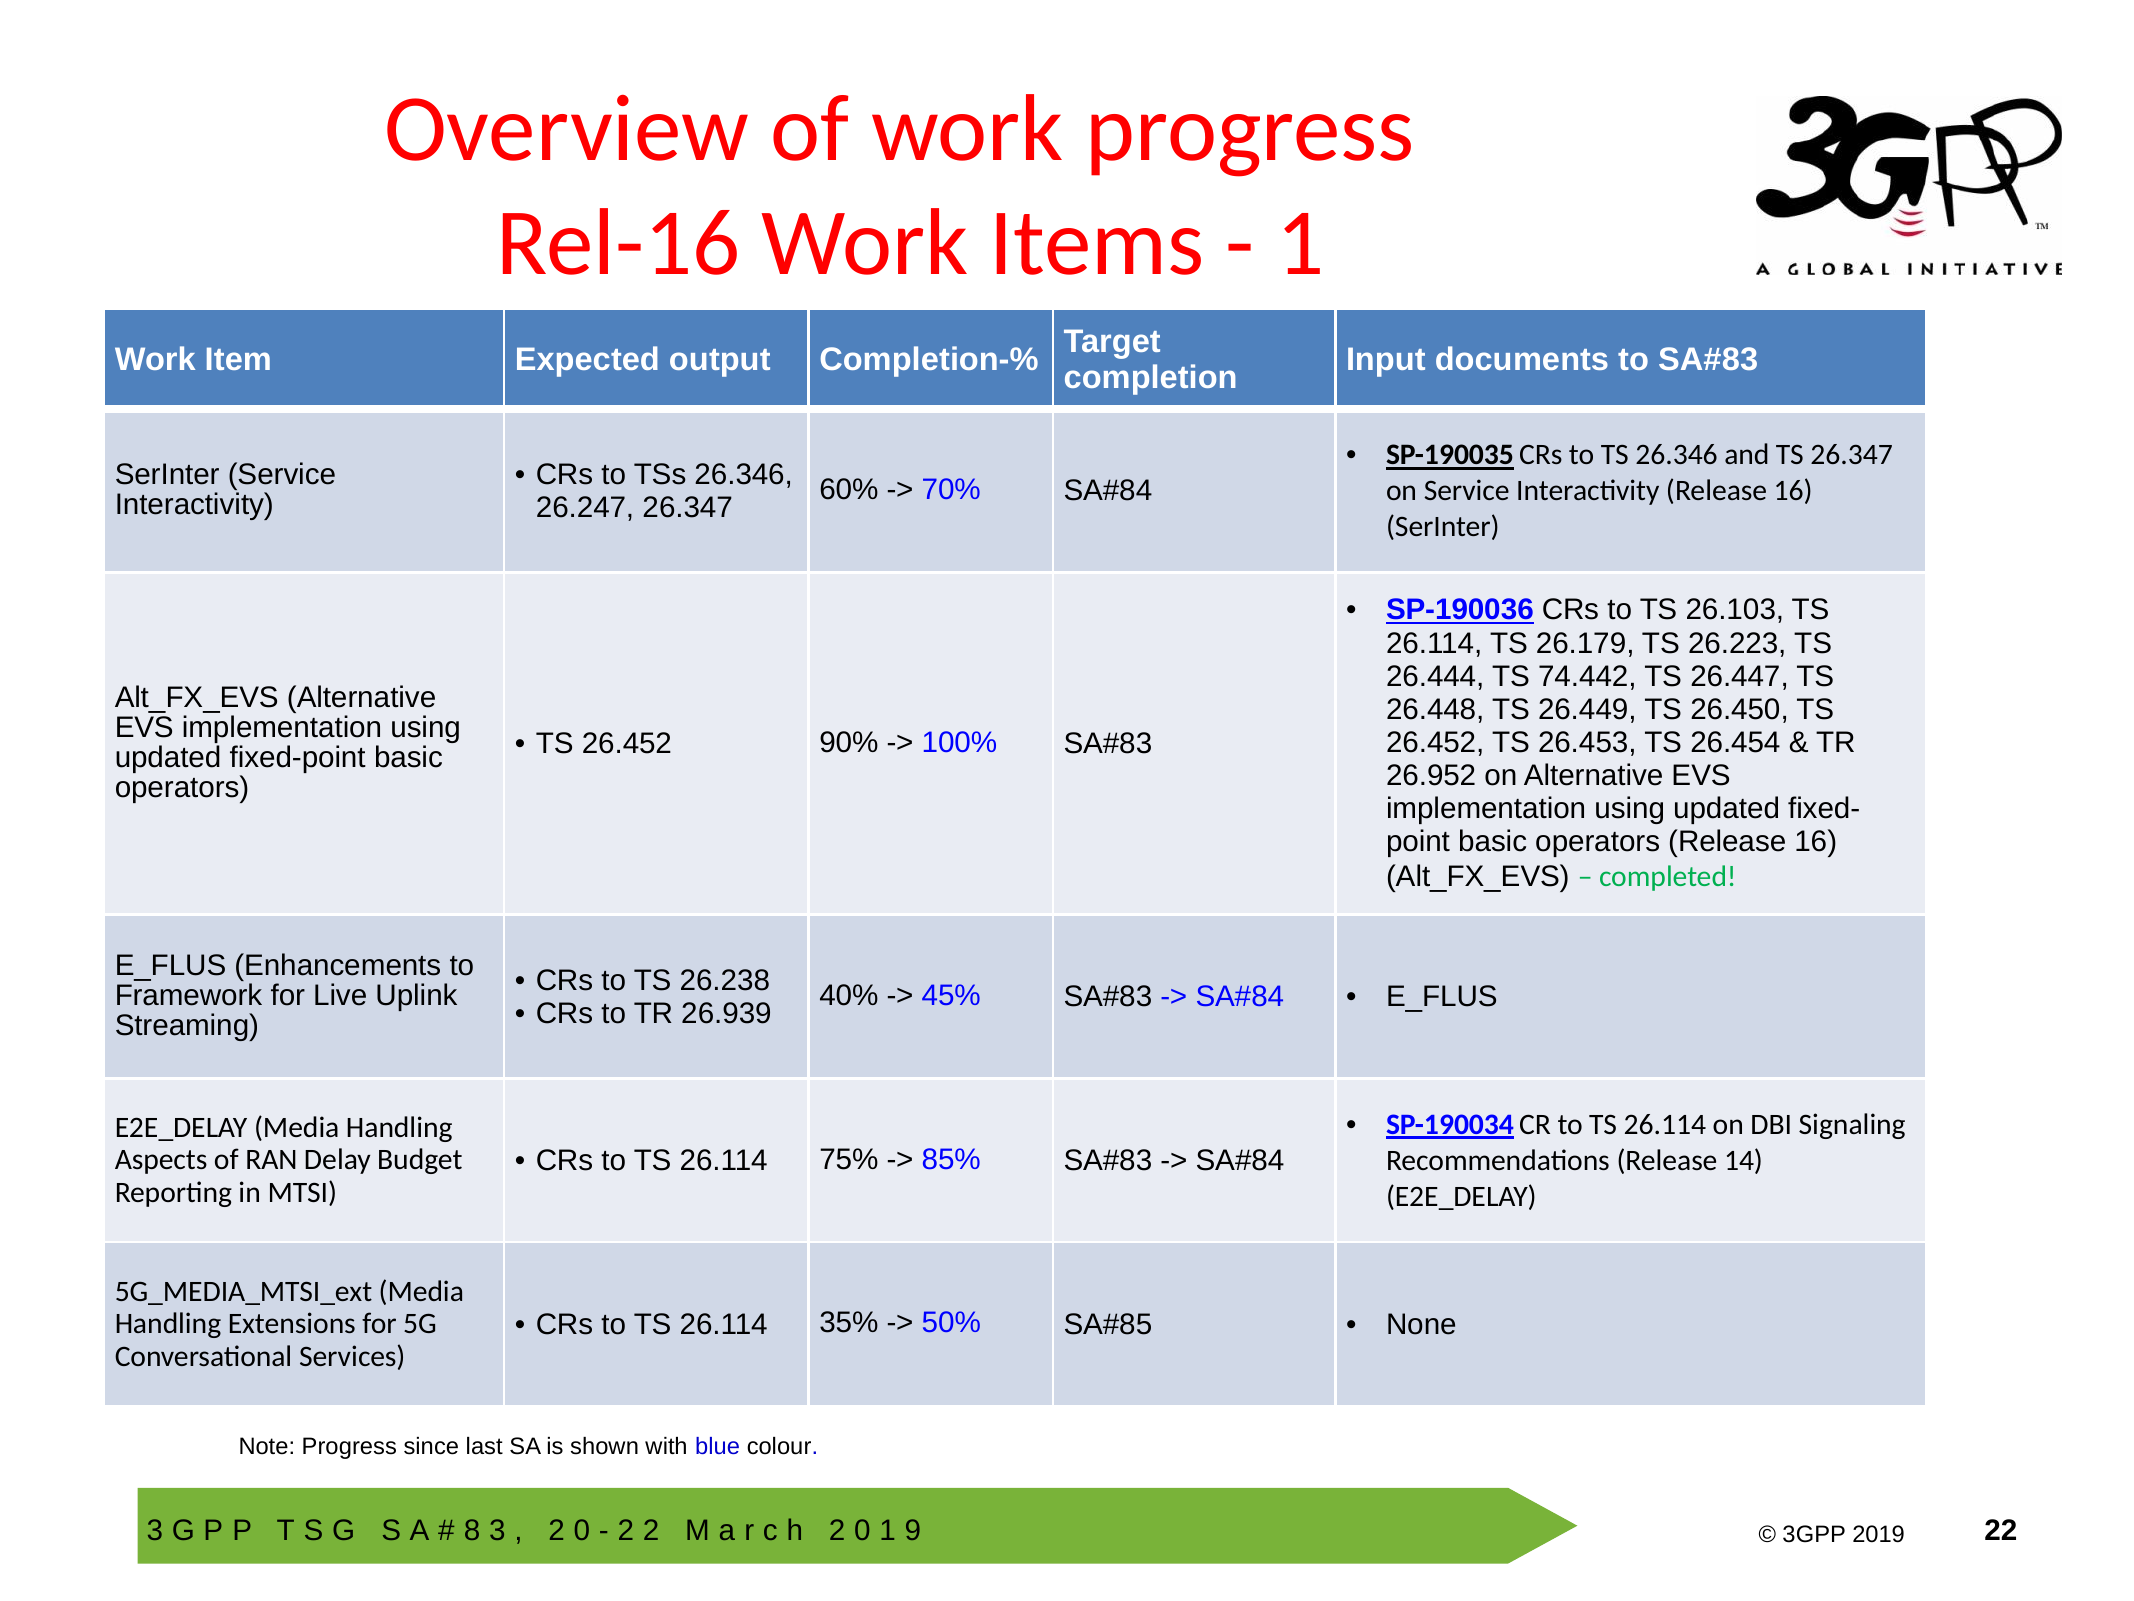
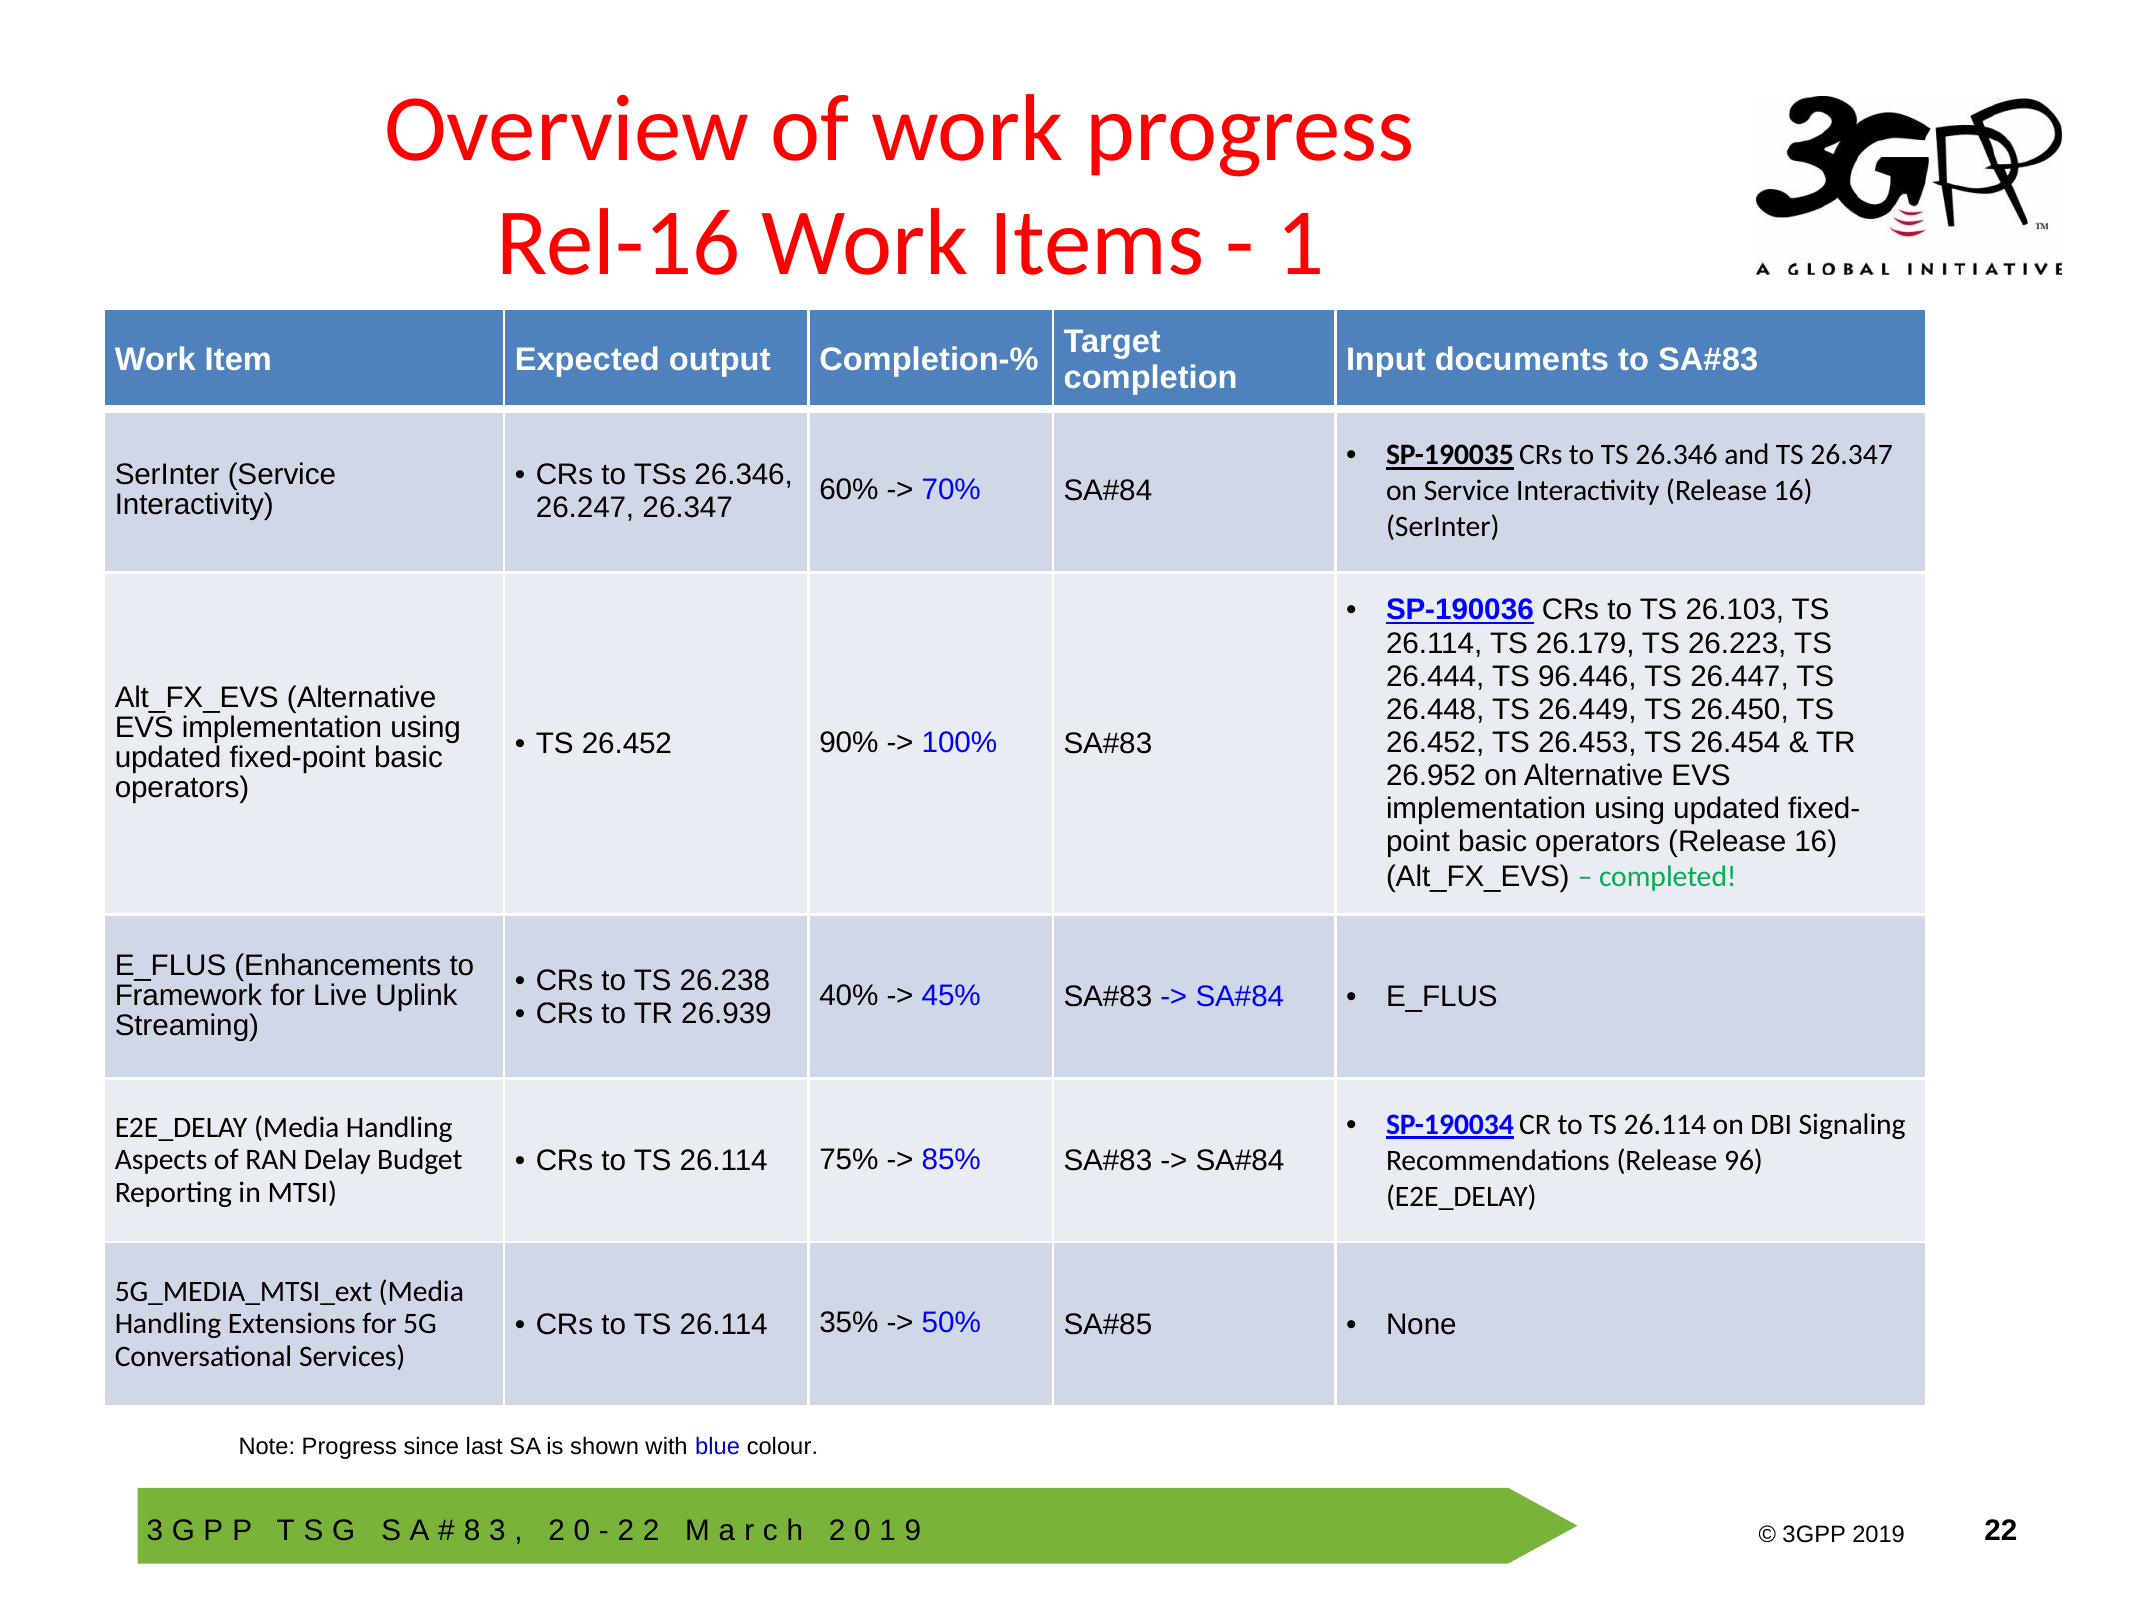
74.442: 74.442 -> 96.446
14: 14 -> 96
